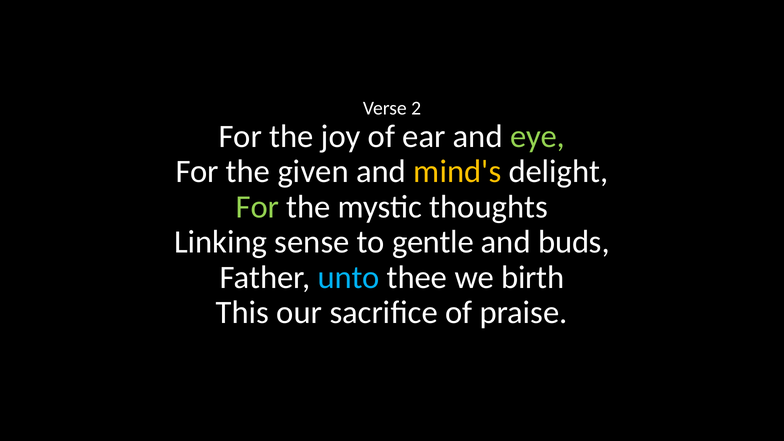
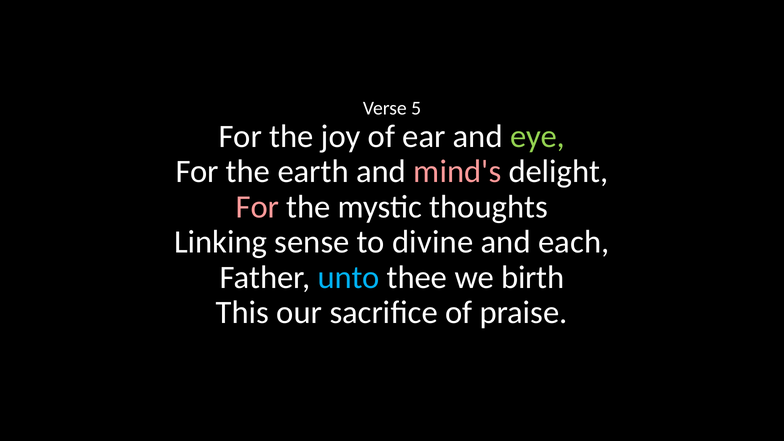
2: 2 -> 5
given: given -> earth
mind's colour: yellow -> pink
For at (257, 207) colour: light green -> pink
gentle: gentle -> divine
buds: buds -> each
